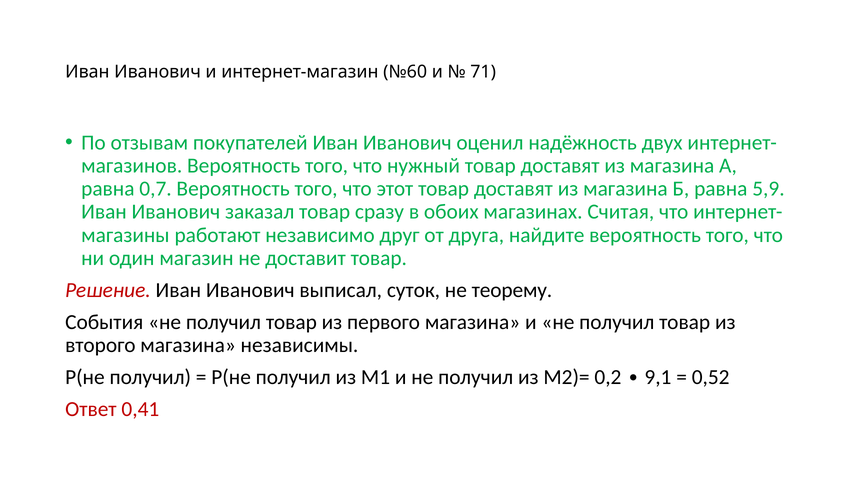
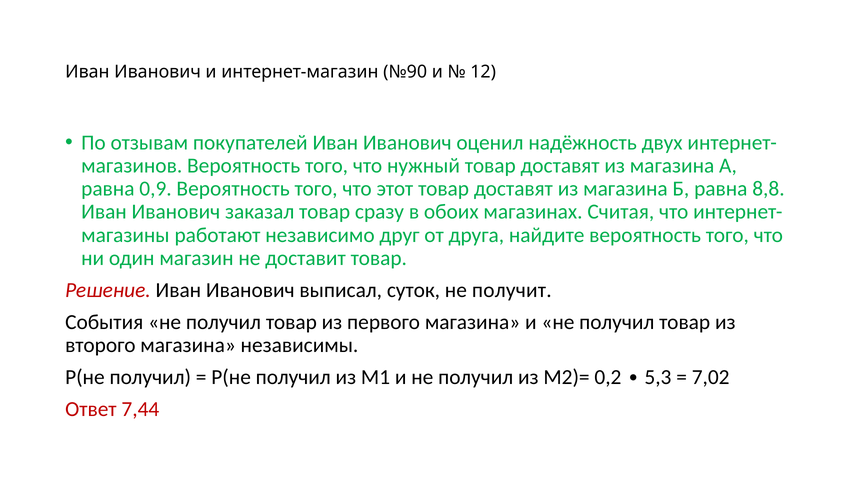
№60: №60 -> №90
71: 71 -> 12
0,7: 0,7 -> 0,9
5,9: 5,9 -> 8,8
теорему: теорему -> получит
9,1: 9,1 -> 5,3
0,52: 0,52 -> 7,02
0,41: 0,41 -> 7,44
